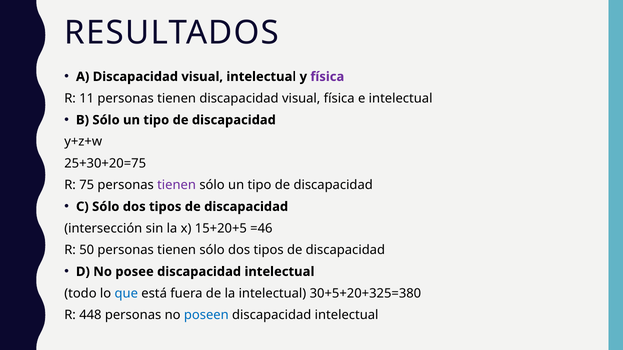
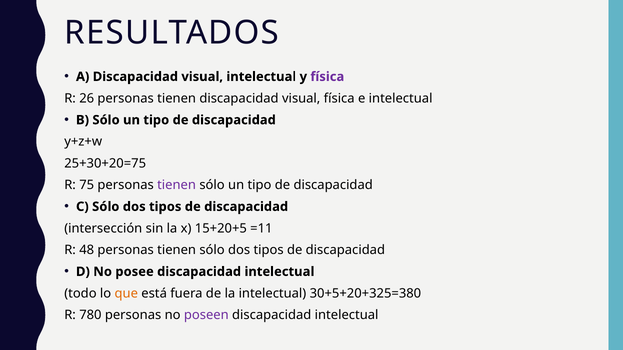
11: 11 -> 26
=46: =46 -> =11
50: 50 -> 48
que colour: blue -> orange
448: 448 -> 780
poseen colour: blue -> purple
